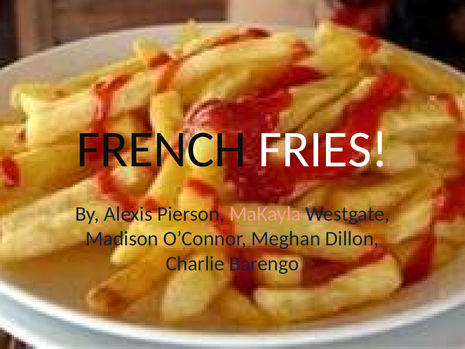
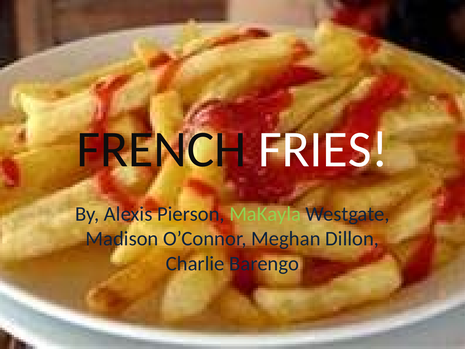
MaKayla colour: pink -> light green
